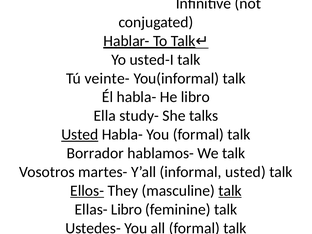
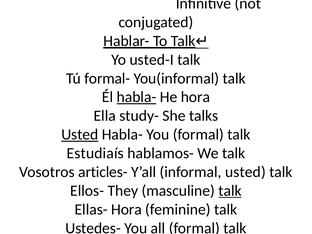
veinte-: veinte- -> formal-
habla- at (136, 97) underline: none -> present
He libro: libro -> hora
Borrador: Borrador -> Estudiaís
martes-: martes- -> articles-
Ellos- underline: present -> none
Ellas- Libro: Libro -> Hora
